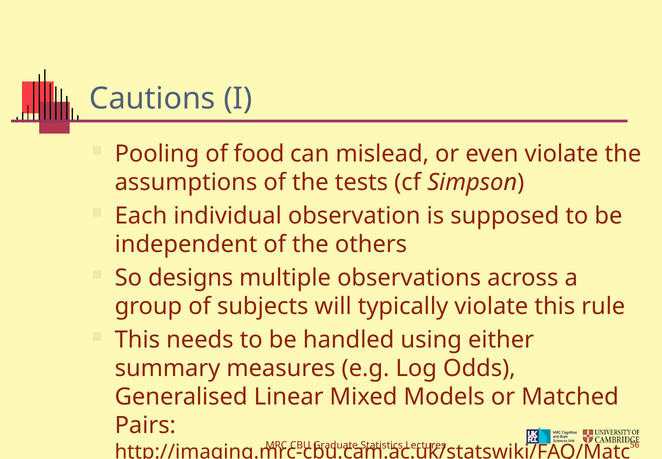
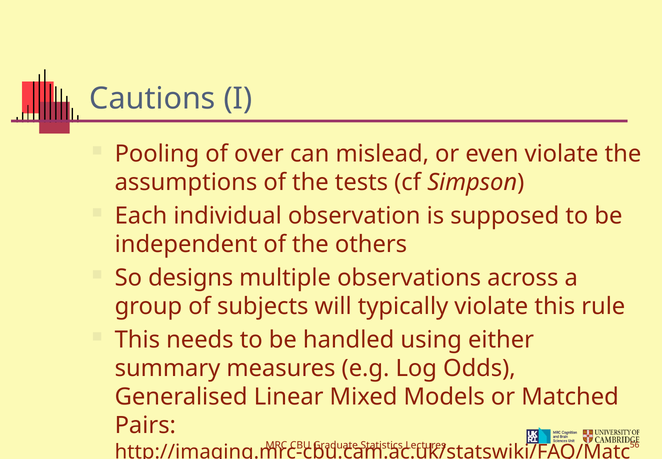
food: food -> over
